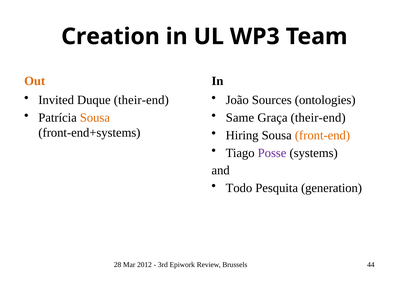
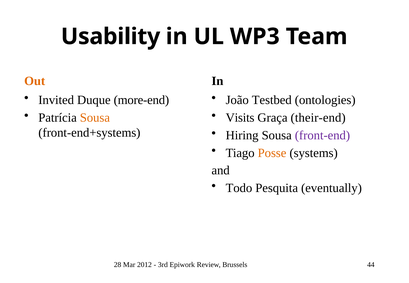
Creation: Creation -> Usability
Duque their-end: their-end -> more-end
Sources: Sources -> Testbed
Same: Same -> Visits
front-end colour: orange -> purple
Posse colour: purple -> orange
generation: generation -> eventually
